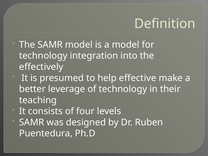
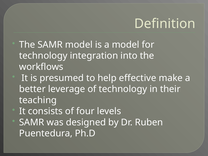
effectively: effectively -> workflows
